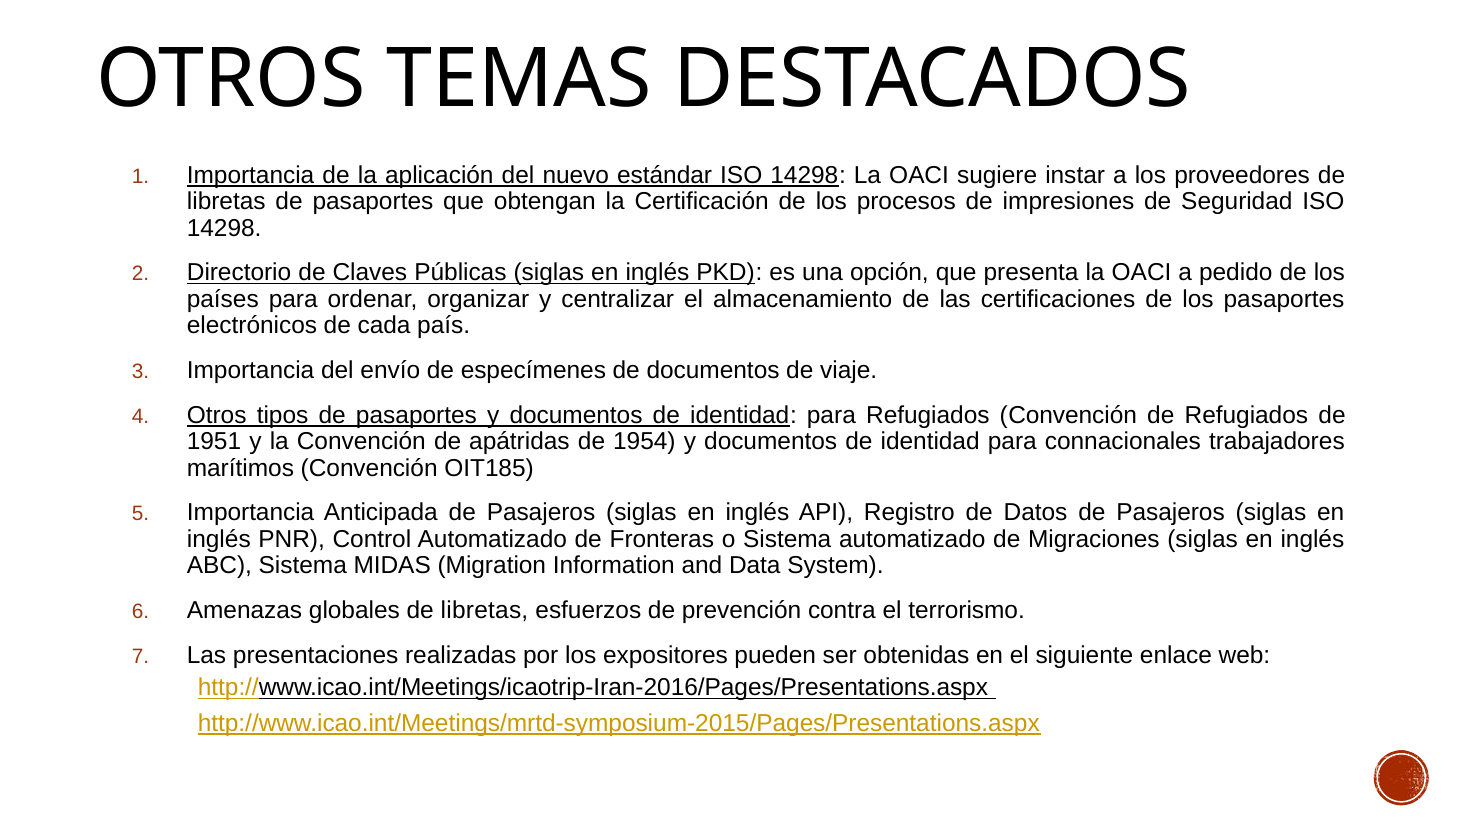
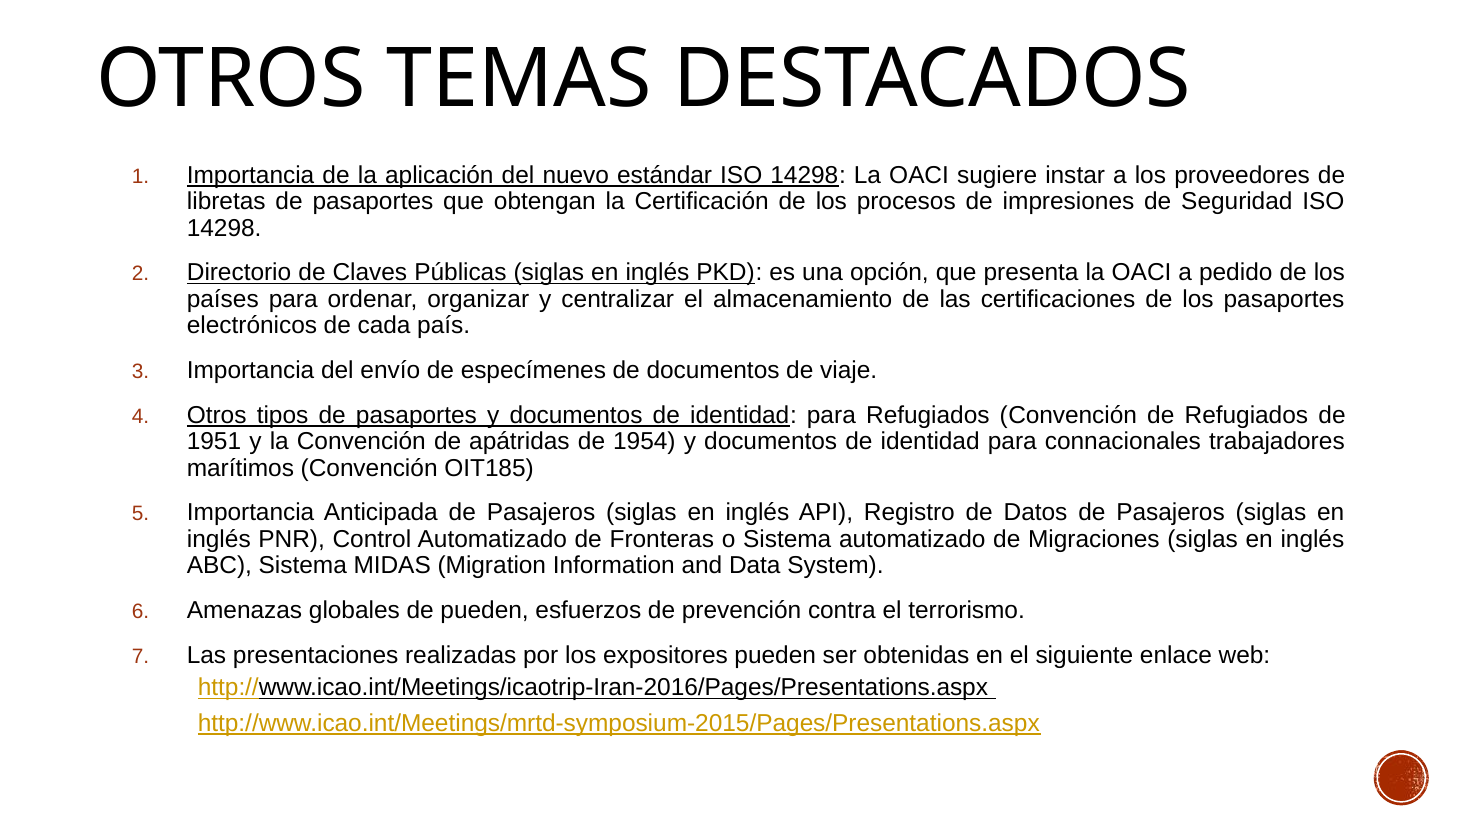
globales de libretas: libretas -> pueden
